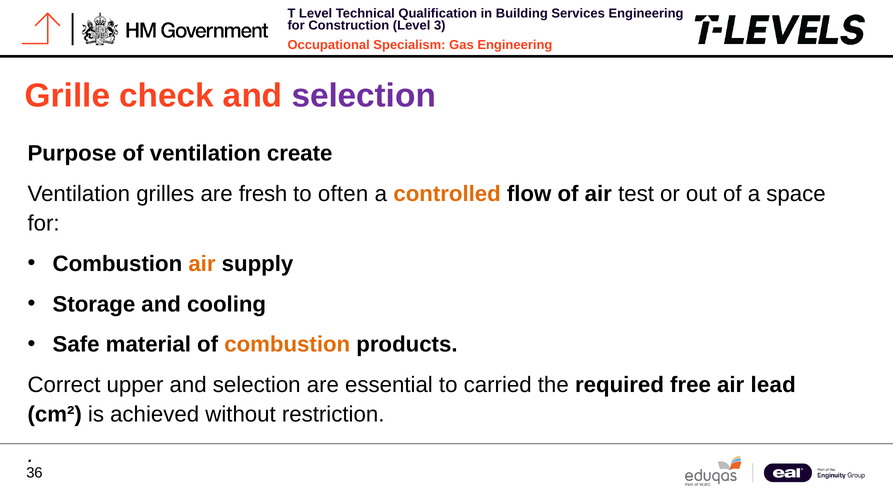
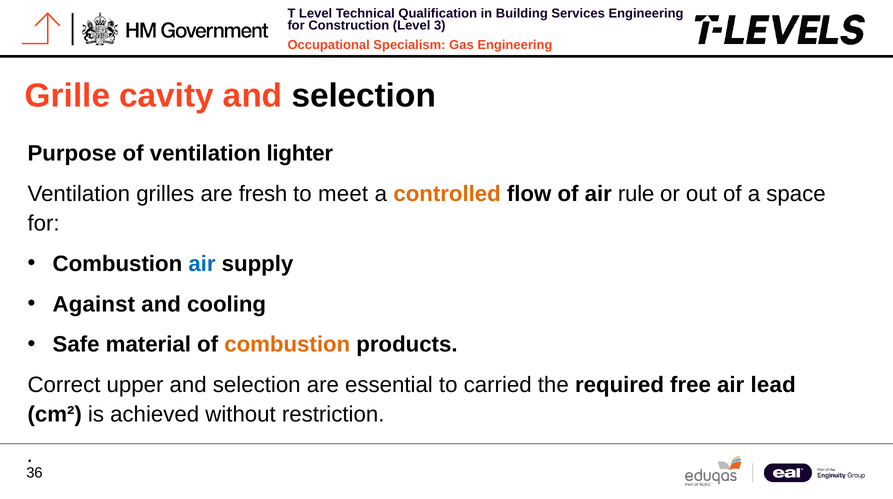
check: check -> cavity
selection at (364, 96) colour: purple -> black
create: create -> lighter
often: often -> meet
test: test -> rule
air at (202, 264) colour: orange -> blue
Storage: Storage -> Against
